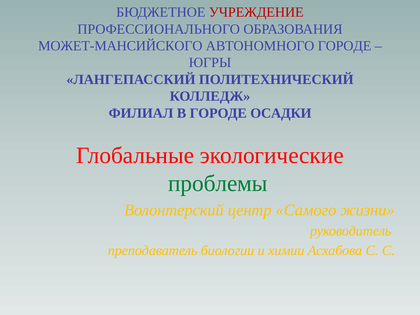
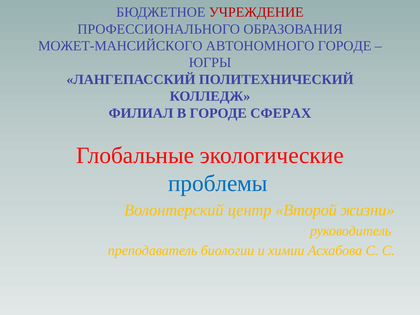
ОСАДКИ: ОСАДКИ -> СФЕРАХ
проблемы colour: green -> blue
Самого: Самого -> Второй
